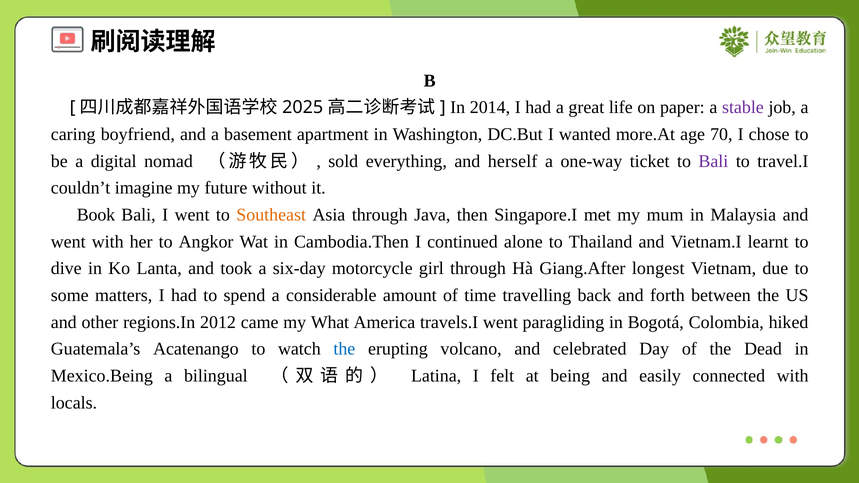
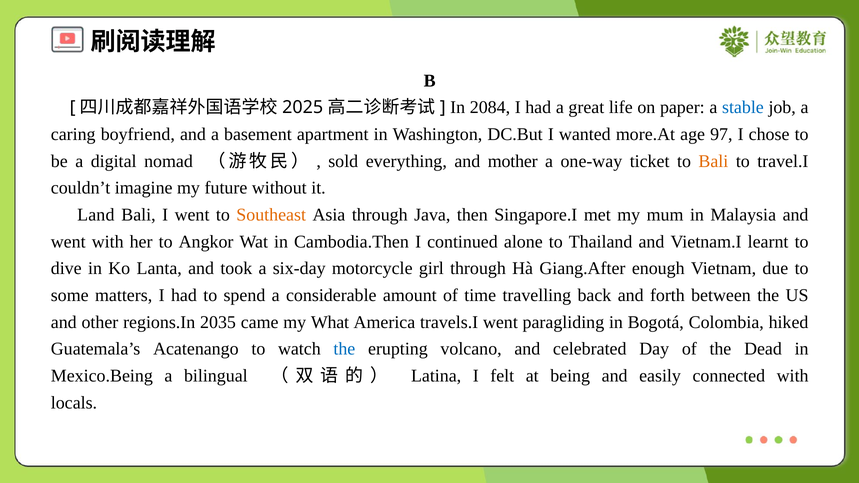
2014: 2014 -> 2084
stable colour: purple -> blue
70: 70 -> 97
herself: herself -> mother
Bali at (713, 161) colour: purple -> orange
Book: Book -> Land
longest: longest -> enough
2012: 2012 -> 2035
